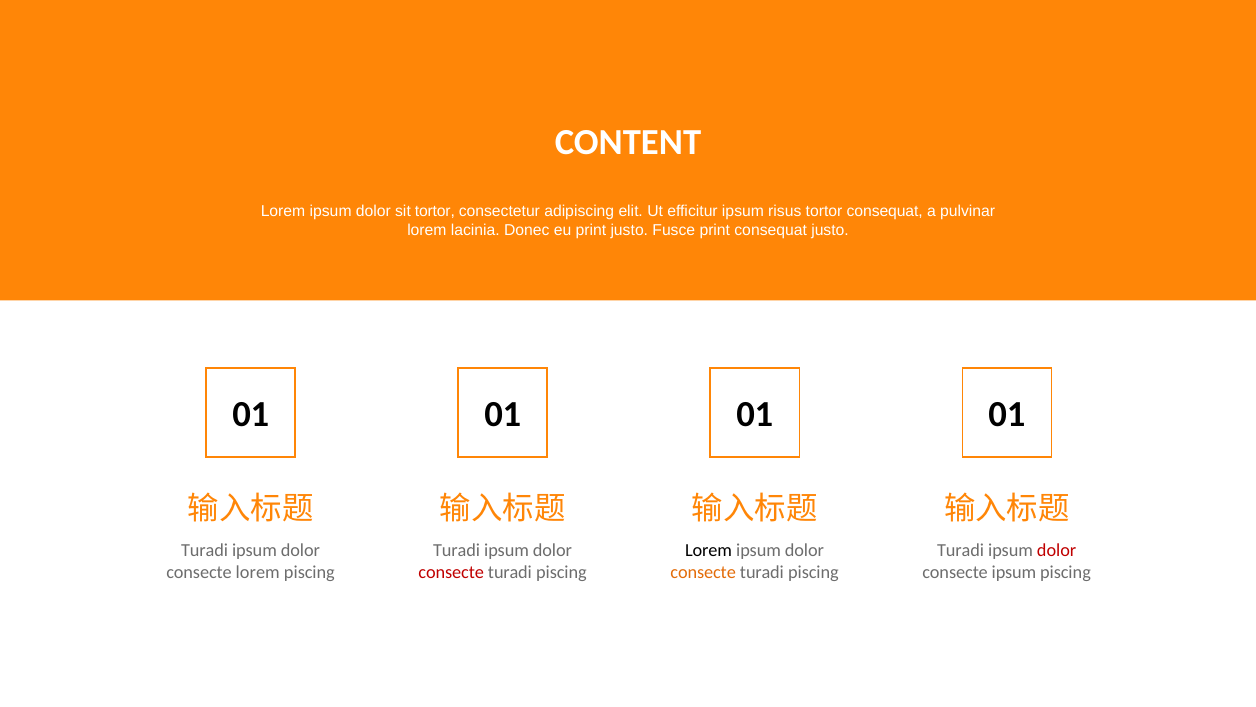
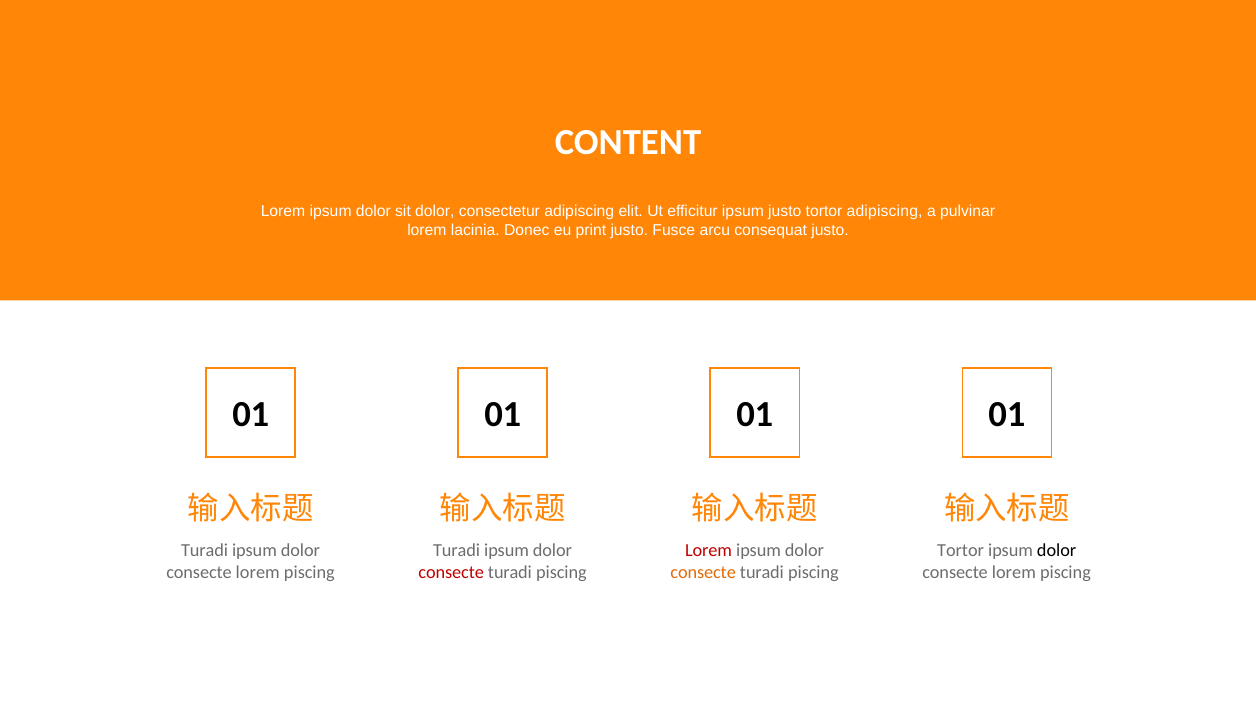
sit tortor: tortor -> dolor
ipsum risus: risus -> justo
tortor consequat: consequat -> adipiscing
Fusce print: print -> arcu
Lorem at (709, 550) colour: black -> red
Turadi at (961, 550): Turadi -> Tortor
dolor at (1057, 550) colour: red -> black
ipsum at (1014, 572): ipsum -> lorem
